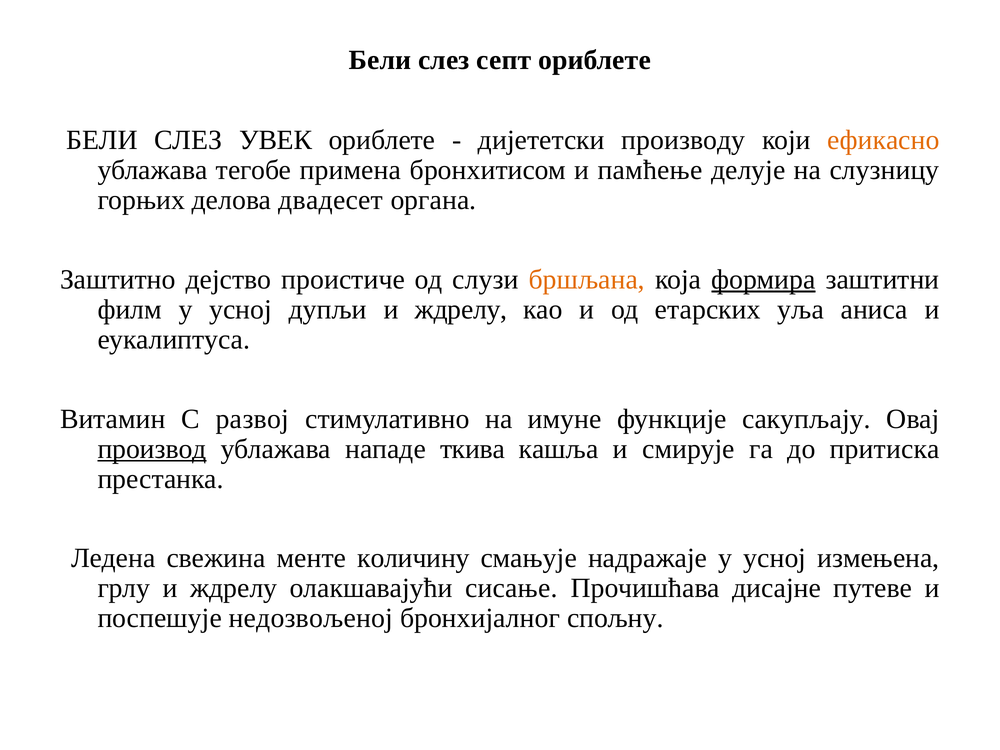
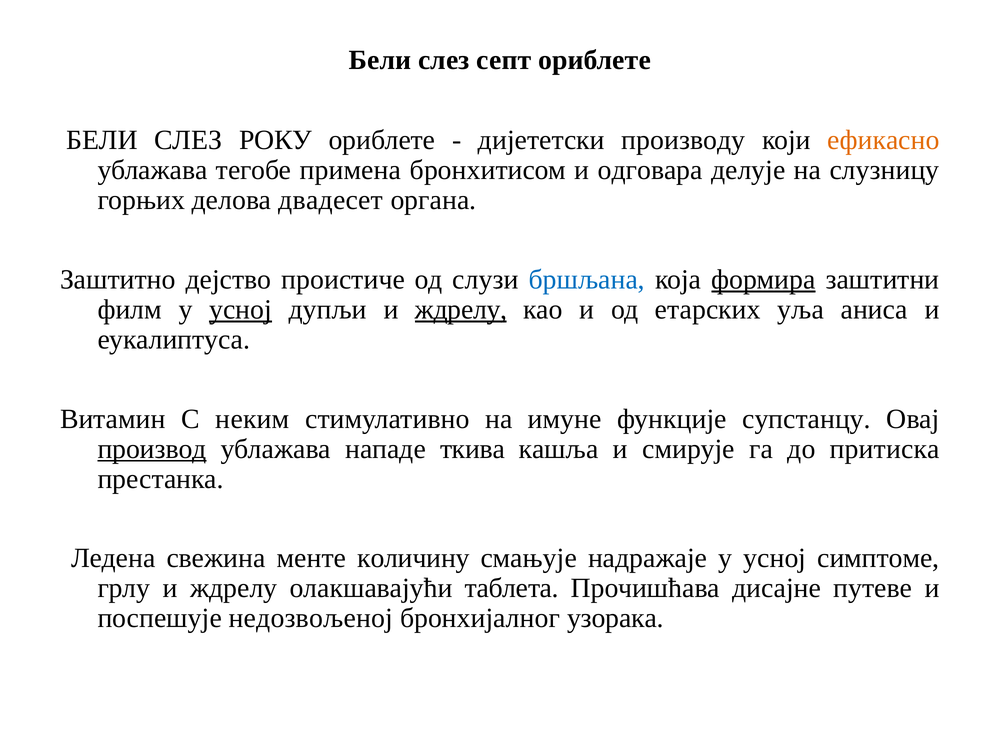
УВЕК: УВЕК -> РОКУ
памћење: памћење -> одговара
бршљана colour: orange -> blue
усној at (241, 310) underline: none -> present
ждрелу at (461, 310) underline: none -> present
развој: развој -> неким
сакупљају: сакупљају -> супстанцу
измењена: измењена -> симптоме
сисање: сисање -> таблета
спољну: спољну -> узорака
